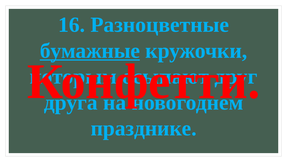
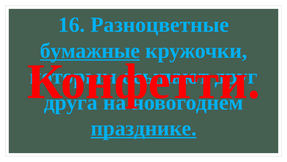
празднике underline: none -> present
